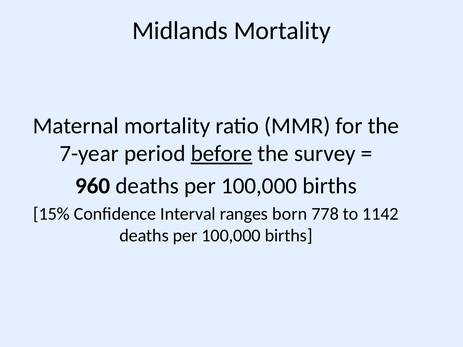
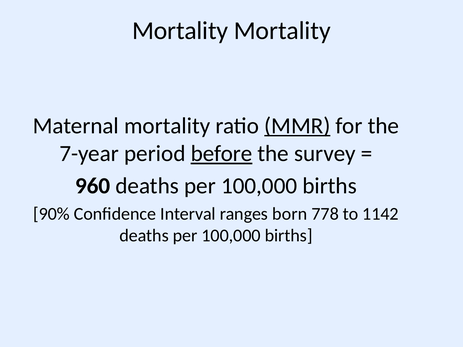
Midlands at (180, 31): Midlands -> Mortality
MMR underline: none -> present
15%: 15% -> 90%
